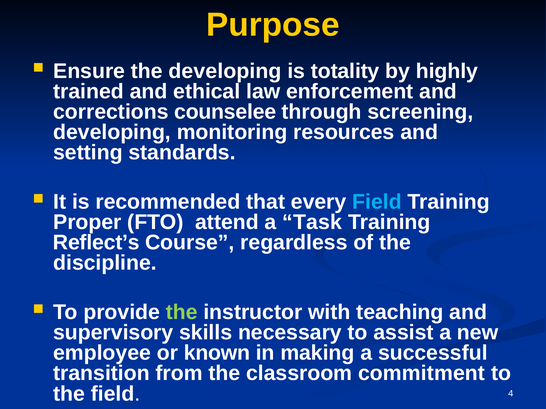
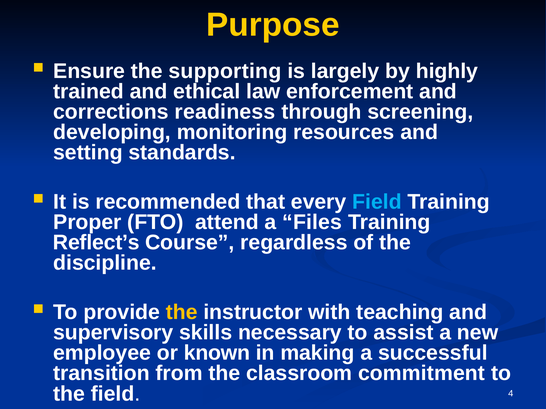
the developing: developing -> supporting
totality: totality -> largely
counselee: counselee -> readiness
Task: Task -> Files
the at (182, 313) colour: light green -> yellow
